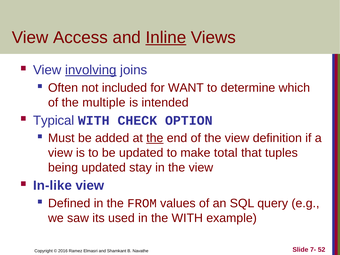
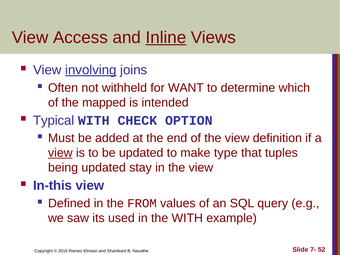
included: included -> withheld
multiple: multiple -> mapped
the at (155, 138) underline: present -> none
view at (60, 153) underline: none -> present
total: total -> type
In-like: In-like -> In-this
